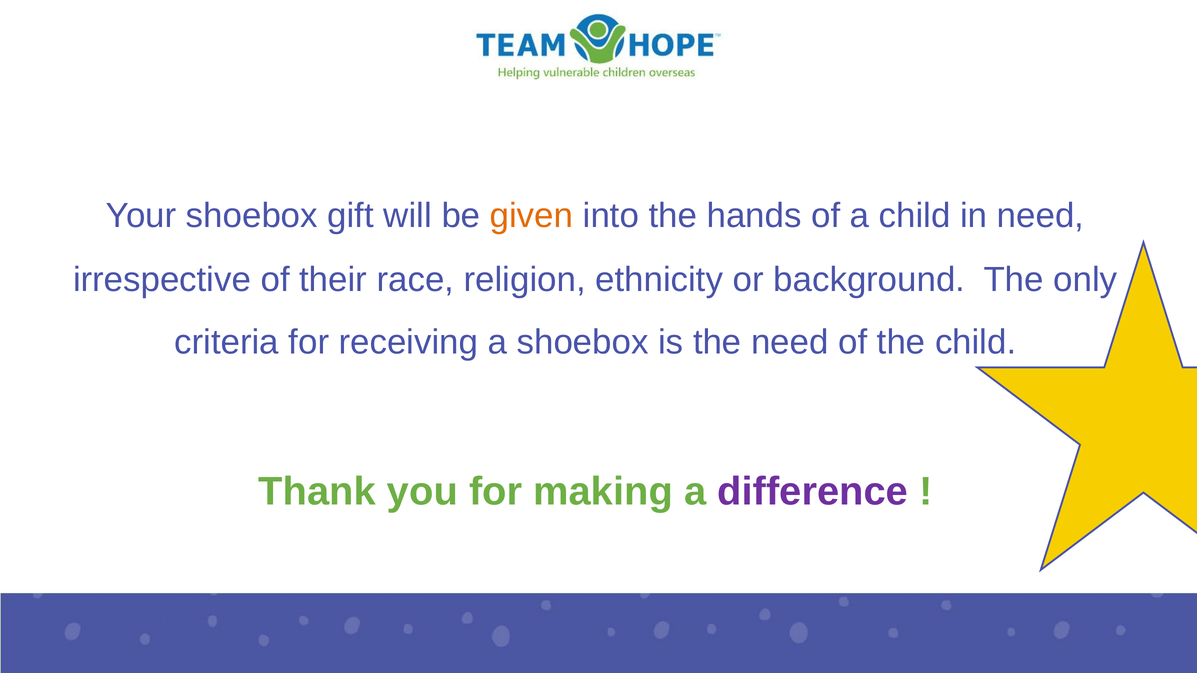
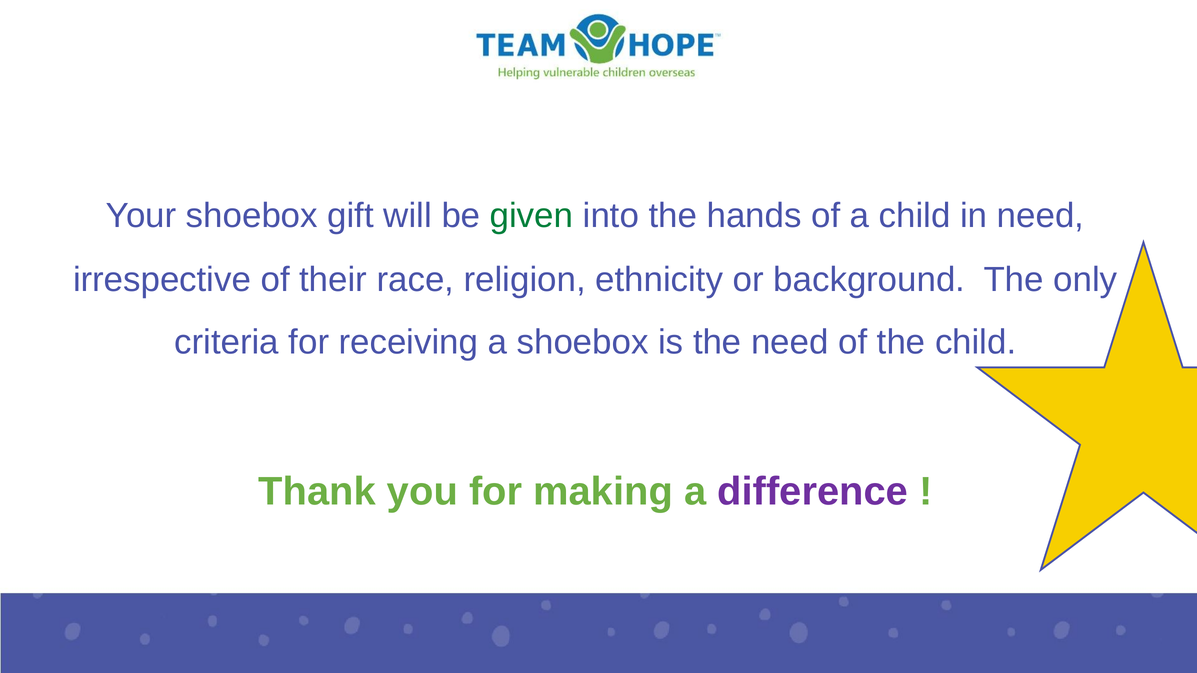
given colour: orange -> green
